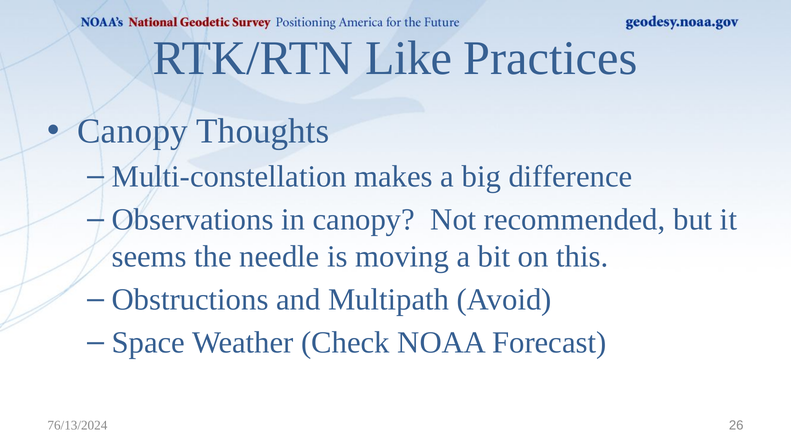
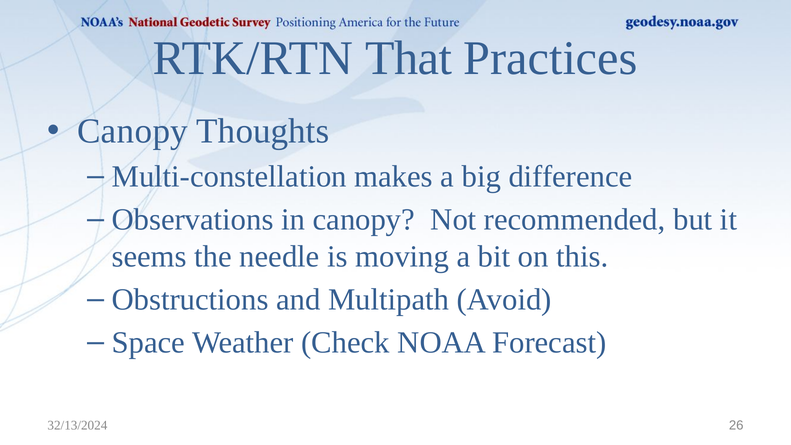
Like: Like -> That
76/13/2024: 76/13/2024 -> 32/13/2024
